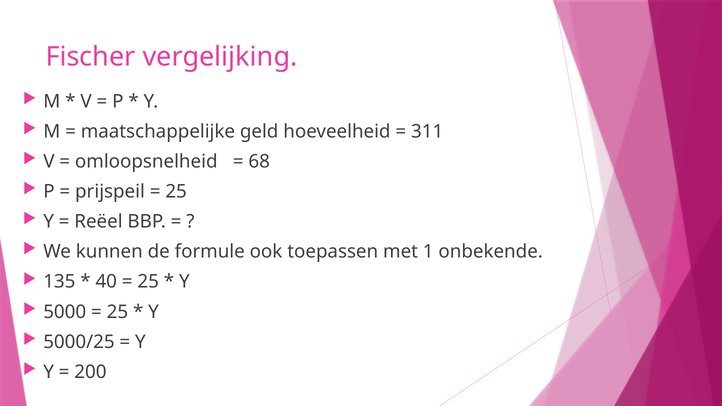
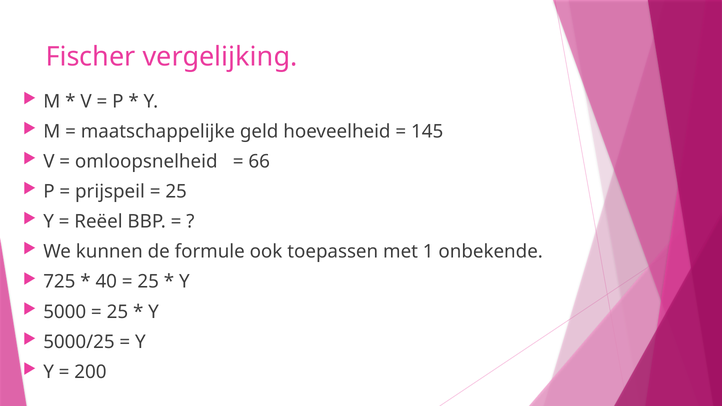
311: 311 -> 145
68: 68 -> 66
135: 135 -> 725
